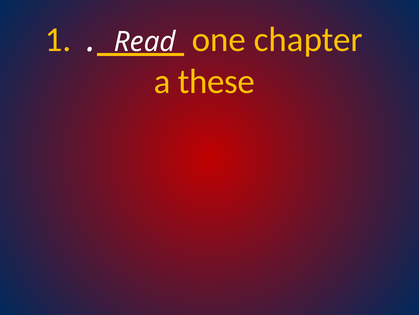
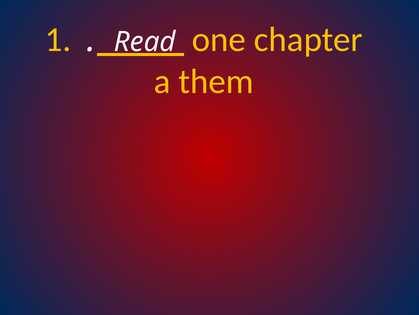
these: these -> them
